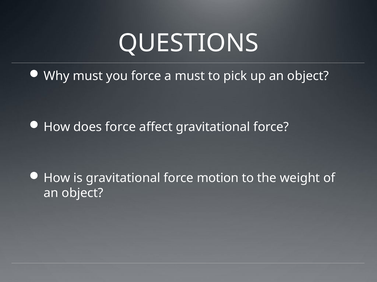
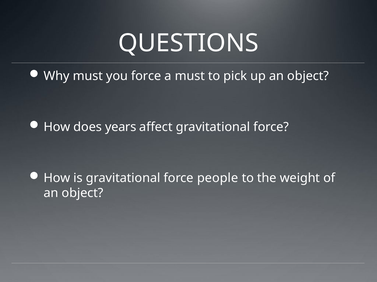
does force: force -> years
motion: motion -> people
